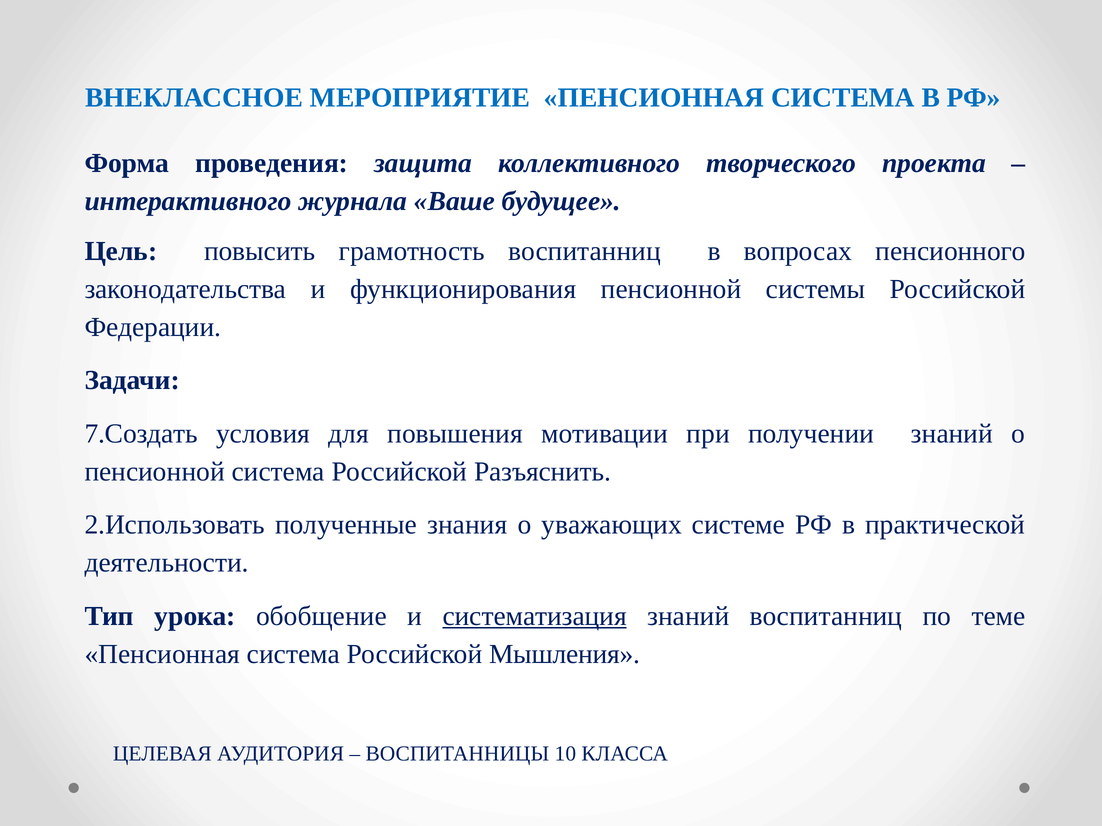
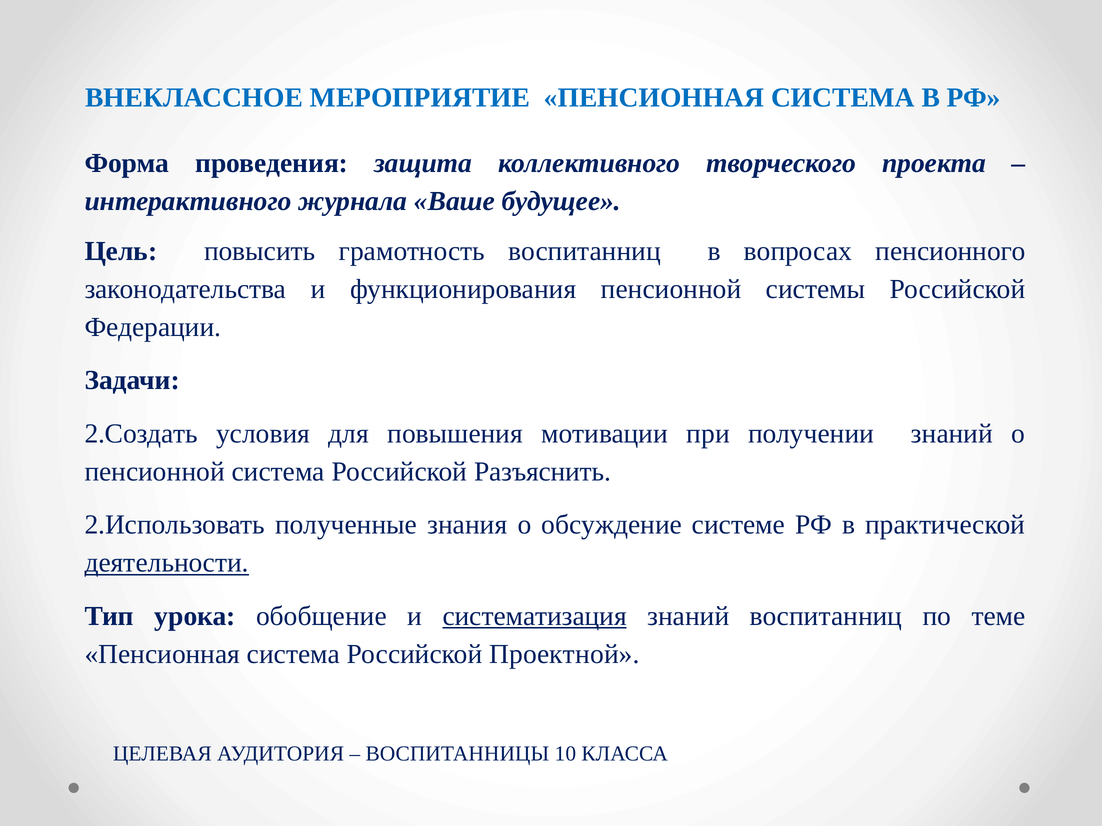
7.Создать: 7.Создать -> 2.Создать
уважающих: уважающих -> обсуждение
деятельности underline: none -> present
Мышления: Мышления -> Проектной
